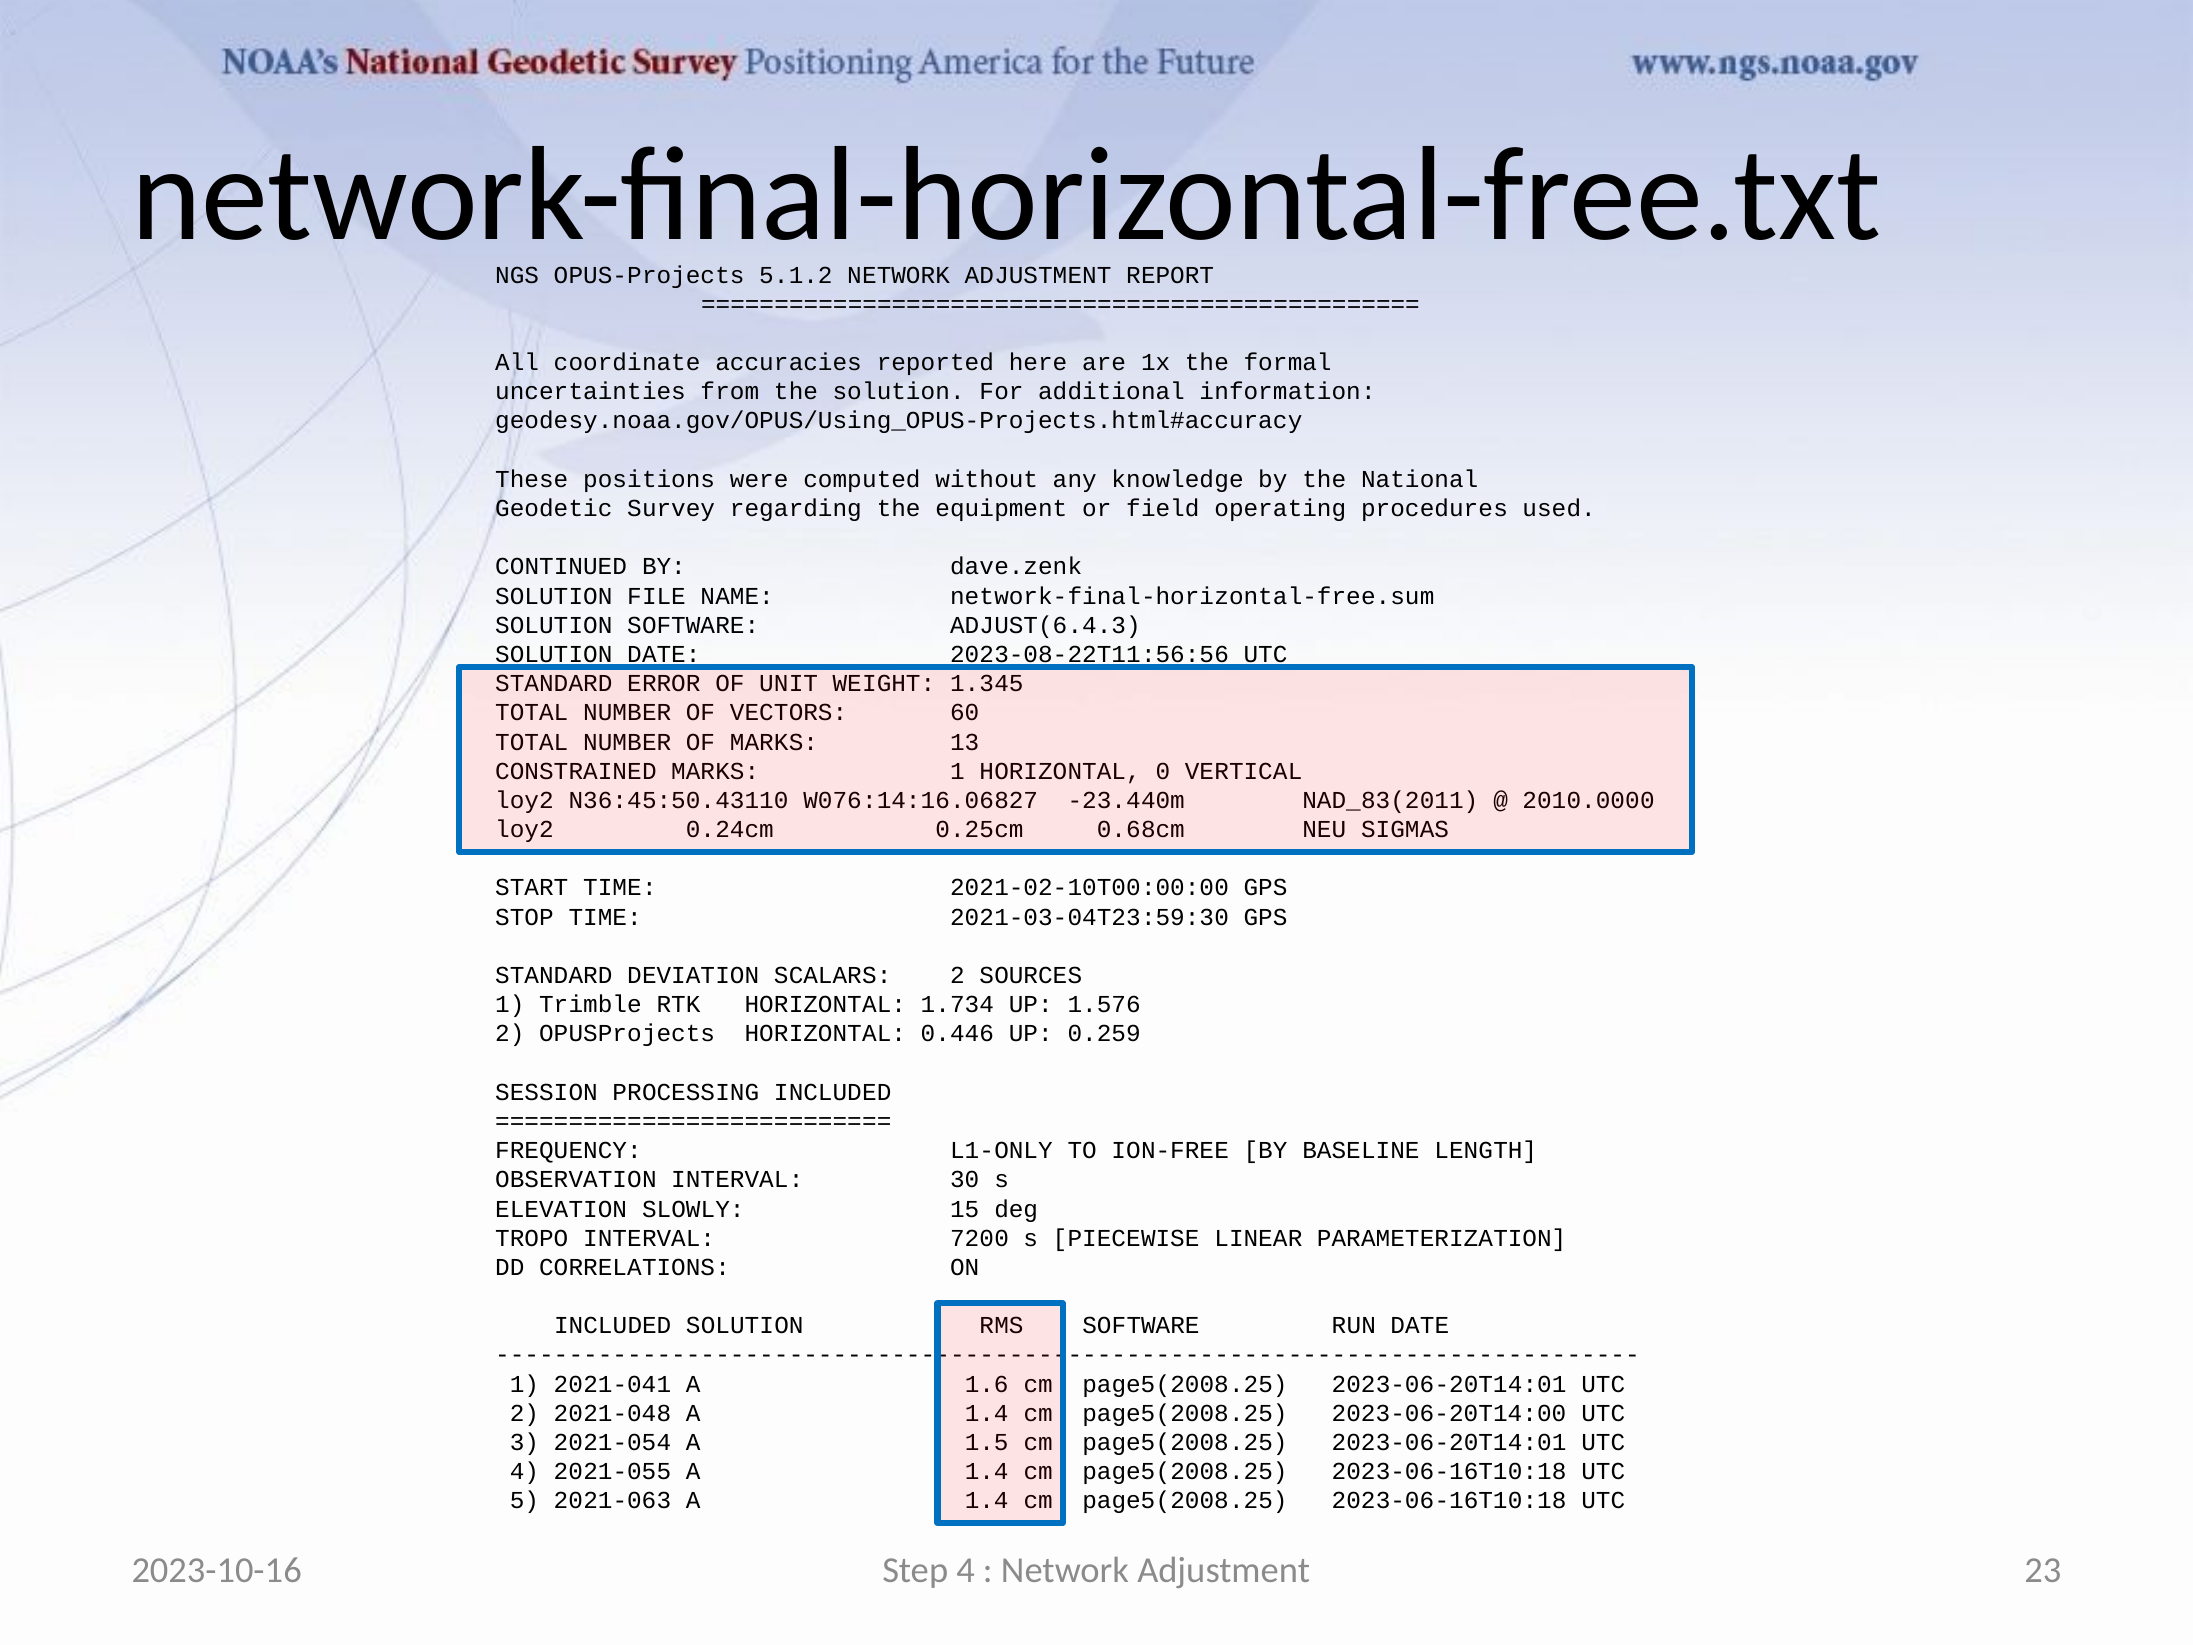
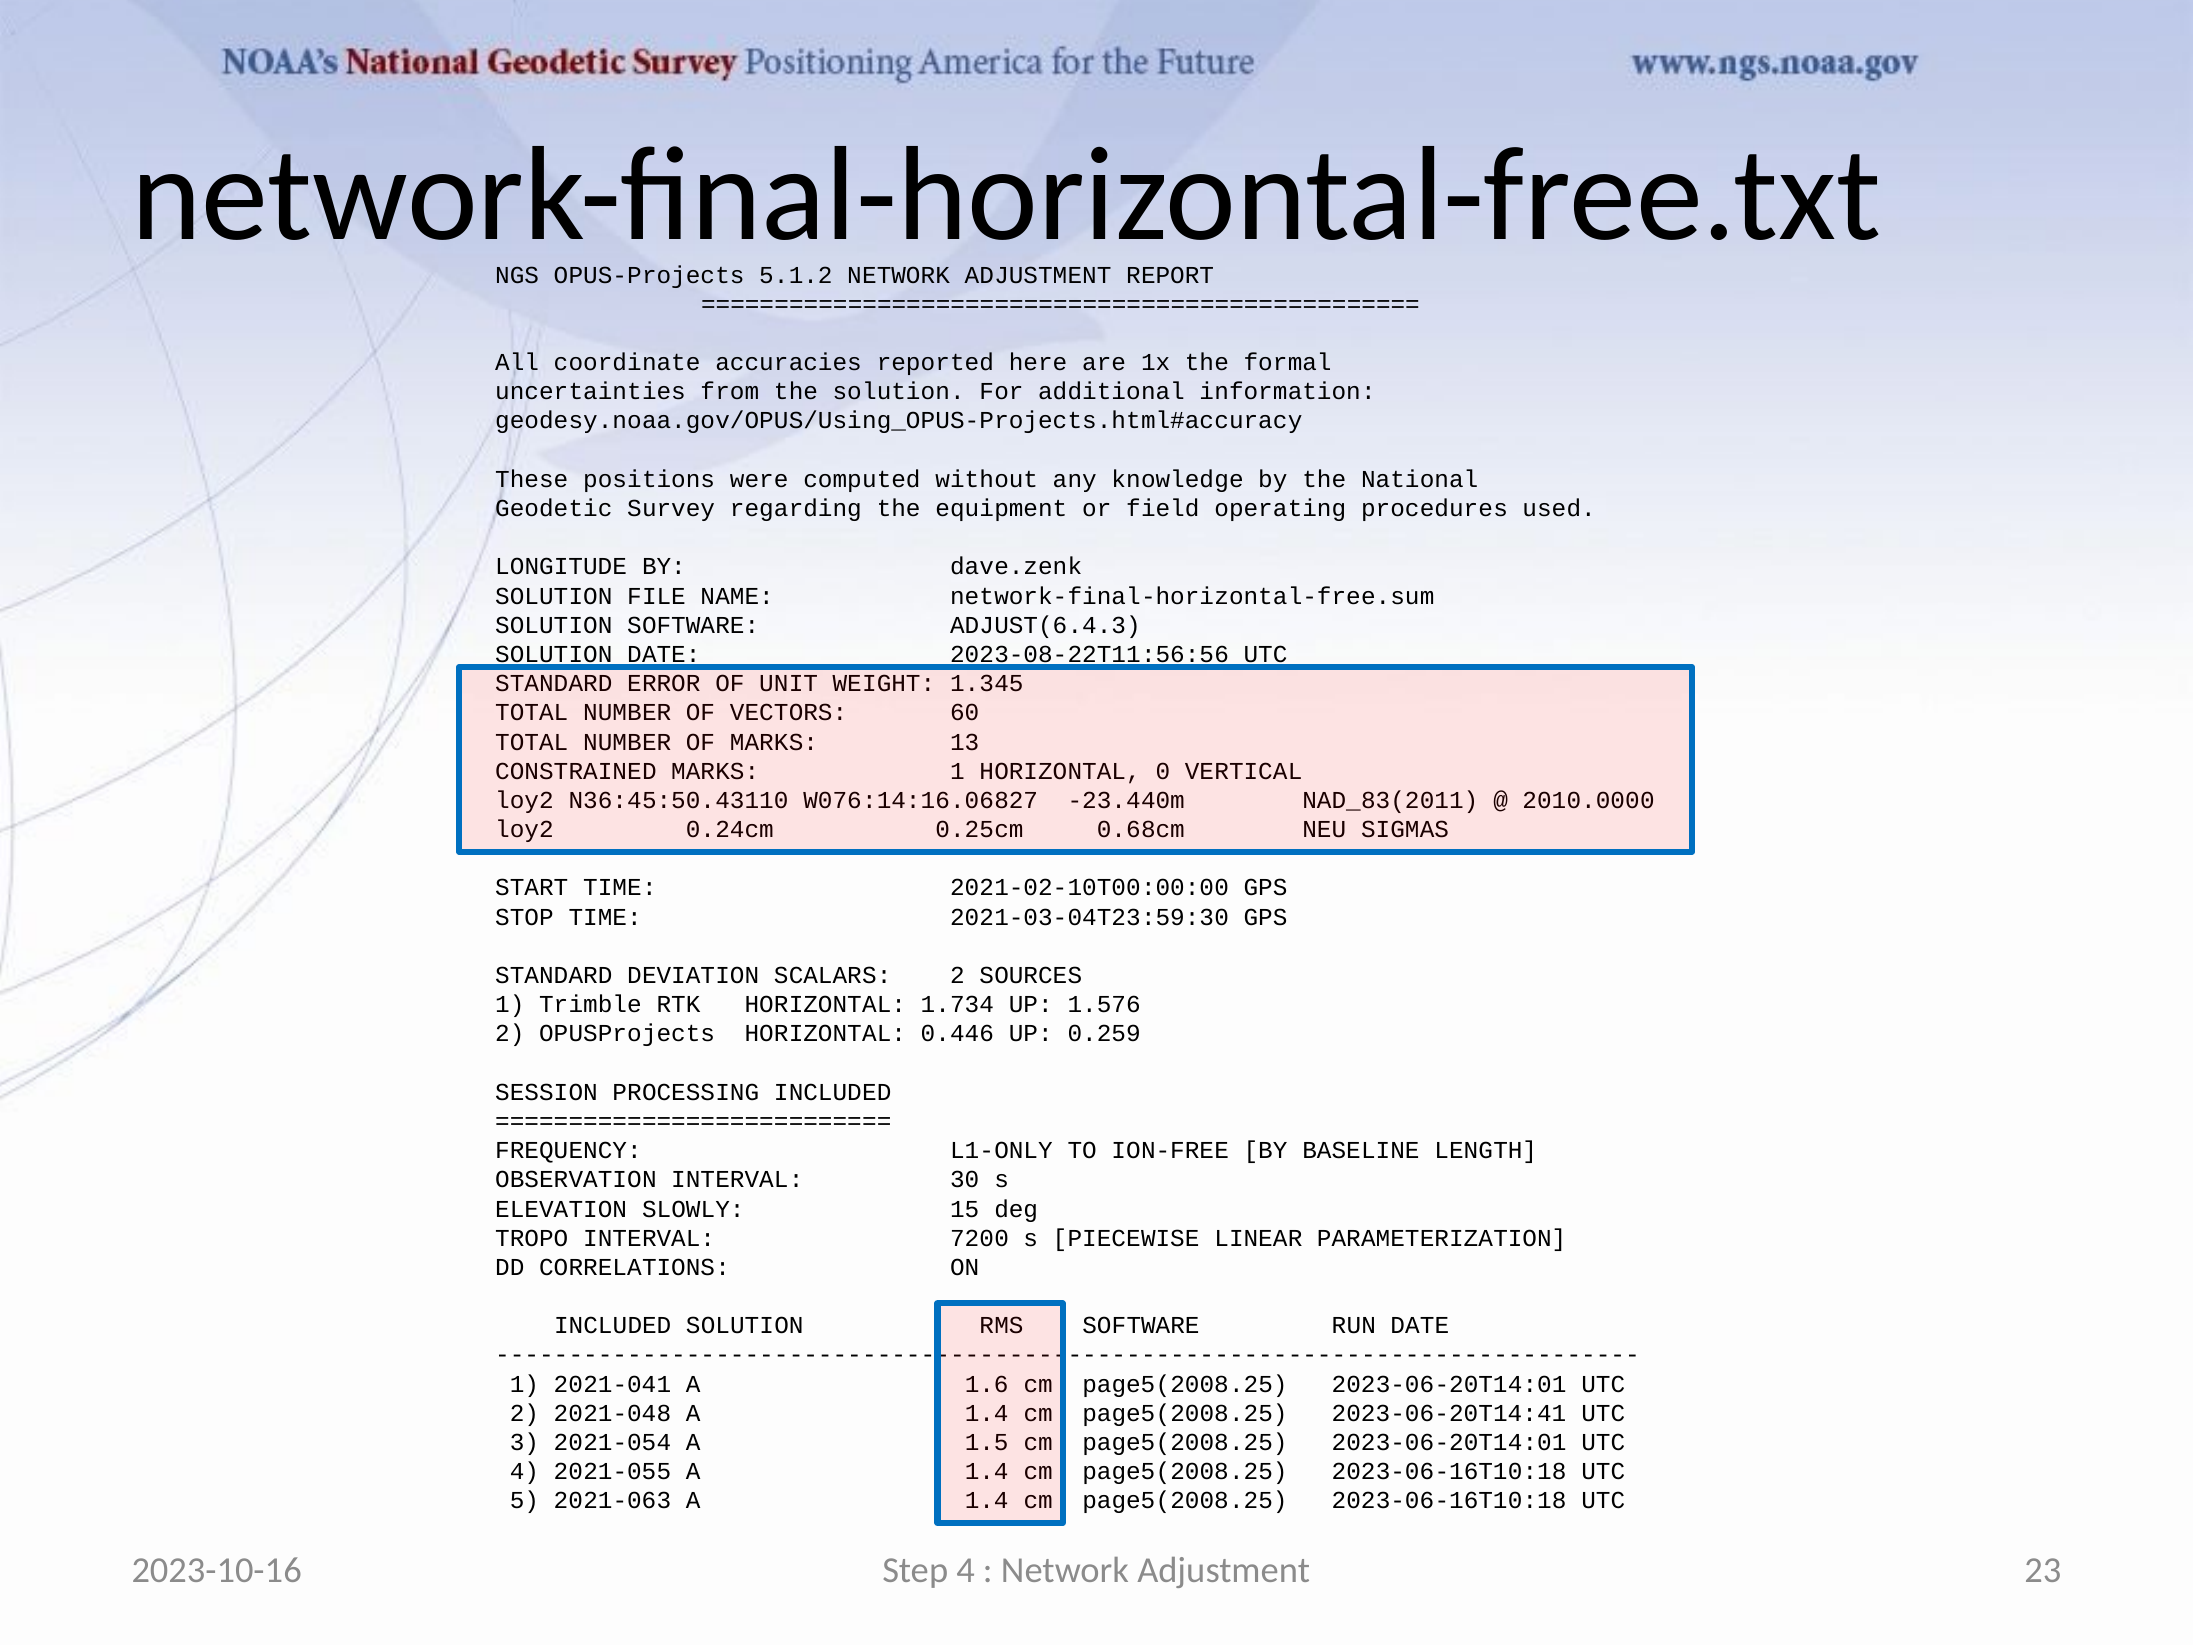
CONTINUED: CONTINUED -> LONGITUDE
2023-06-20T14:00: 2023-06-20T14:00 -> 2023-06-20T14:41
